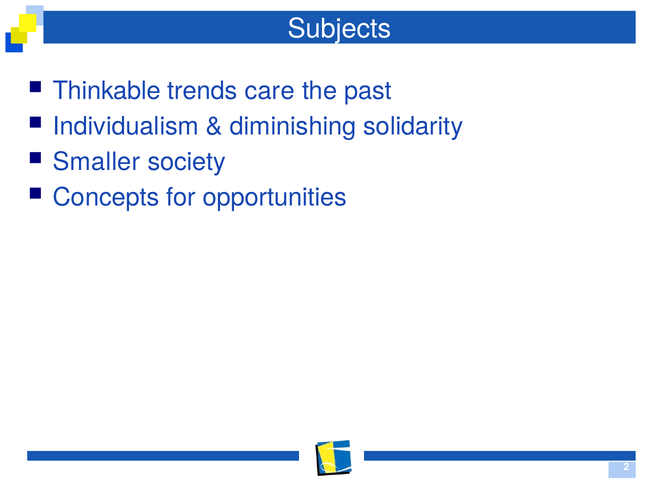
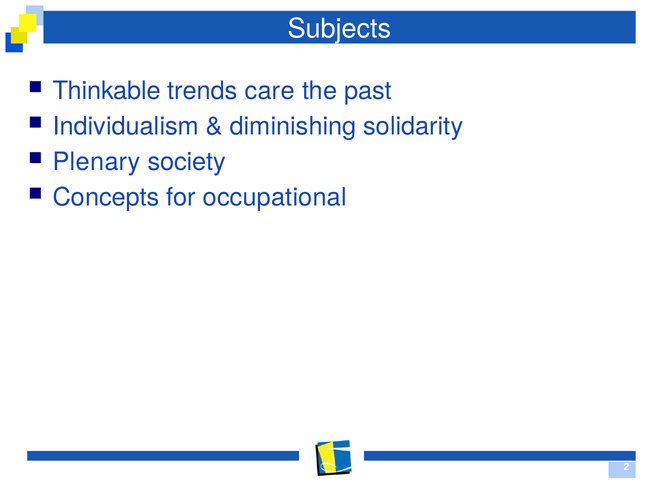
Smaller: Smaller -> Plenary
opportunities: opportunities -> occupational
